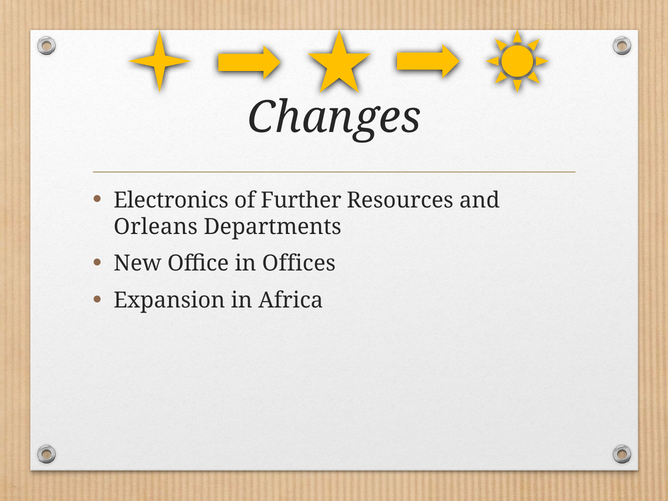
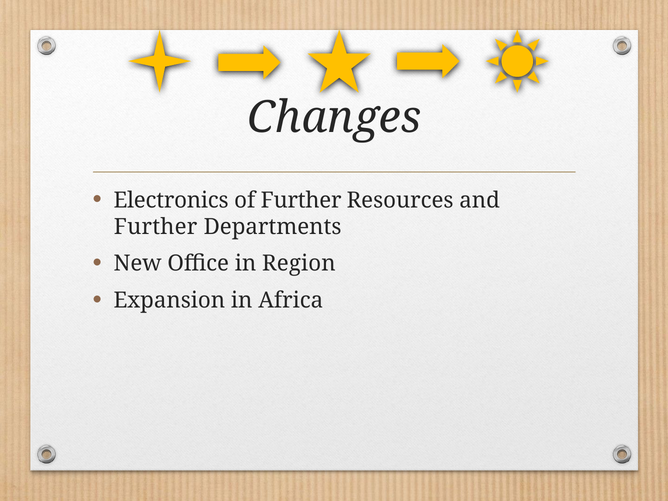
Orleans at (156, 227): Orleans -> Further
Offices: Offices -> Region
